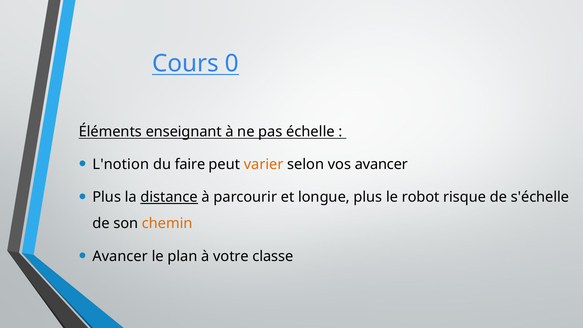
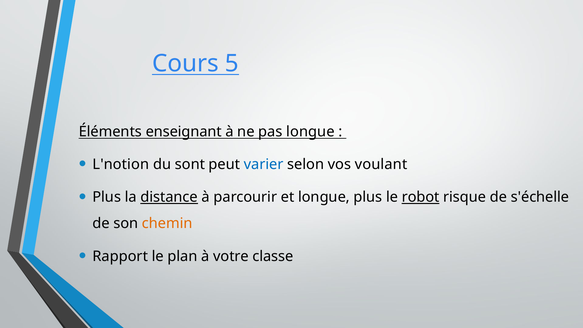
0: 0 -> 5
pas échelle: échelle -> longue
faire: faire -> sont
varier colour: orange -> blue
vos avancer: avancer -> voulant
robot underline: none -> present
Avancer at (120, 256): Avancer -> Rapport
